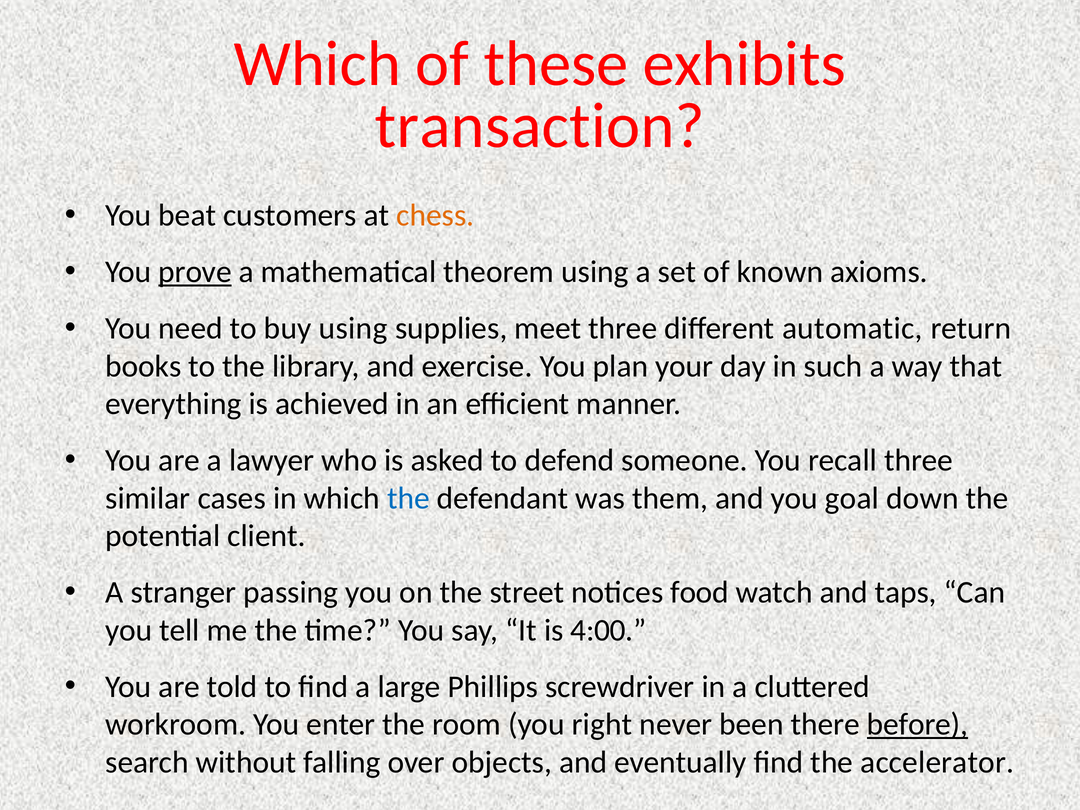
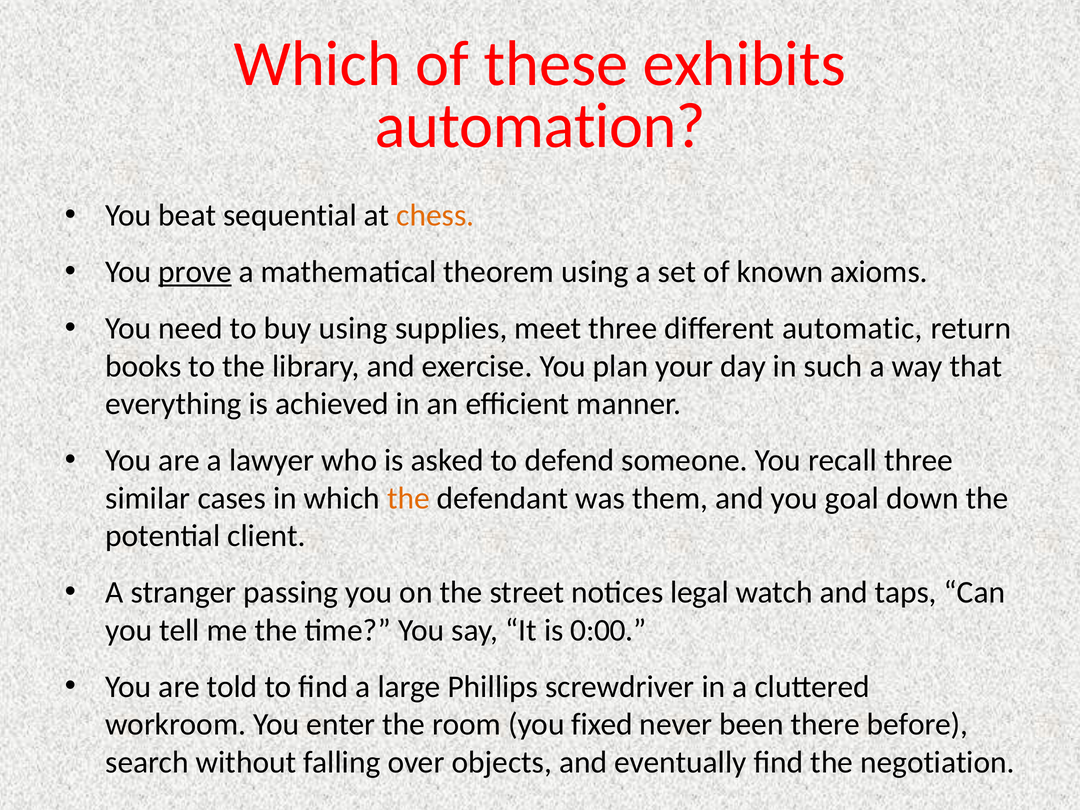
transaction: transaction -> automation
customers: customers -> sequential
the at (408, 498) colour: blue -> orange
food: food -> legal
4:00: 4:00 -> 0:00
right: right -> fixed
before underline: present -> none
accelerator: accelerator -> negotiation
